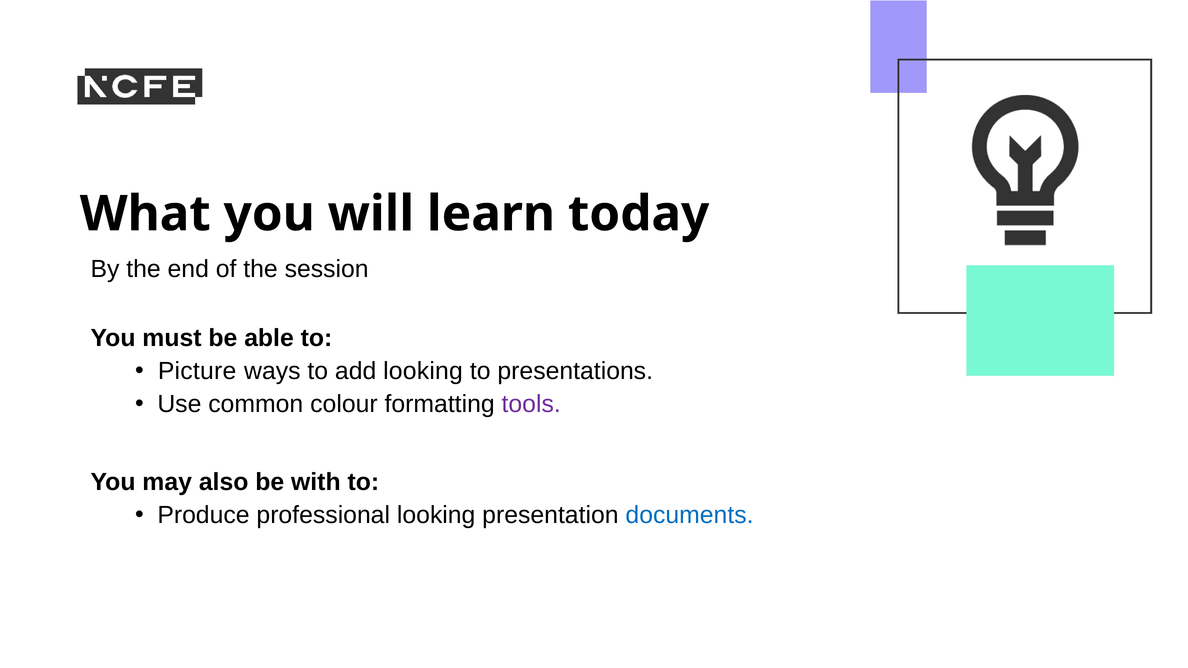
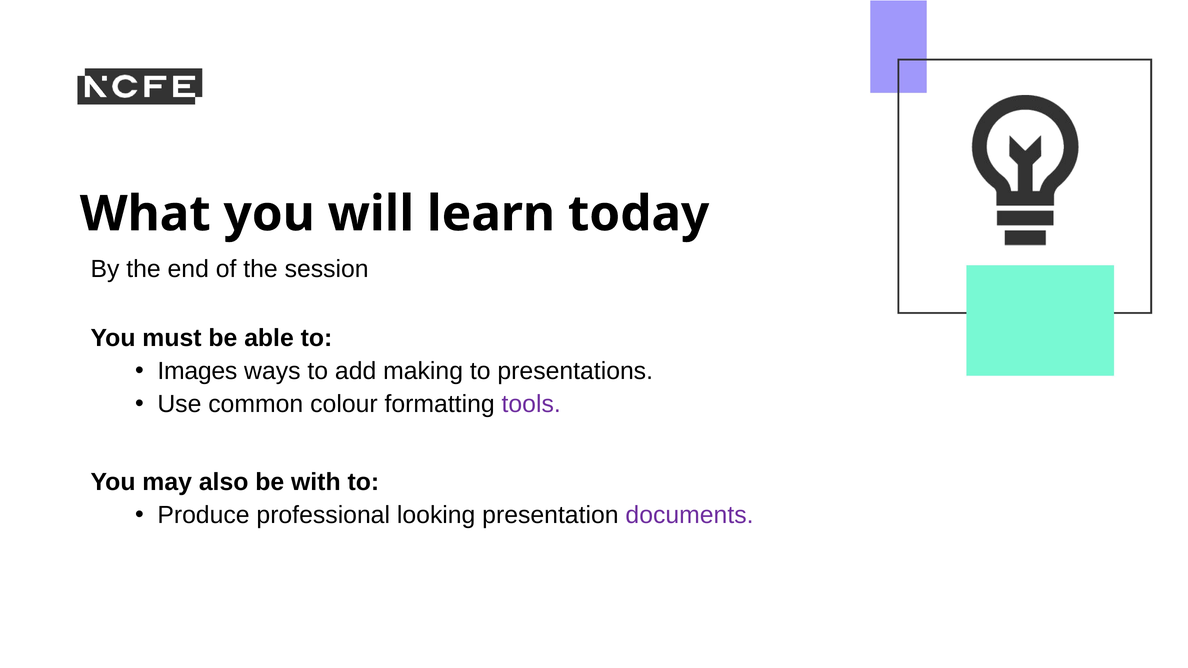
Picture: Picture -> Images
add looking: looking -> making
documents colour: blue -> purple
